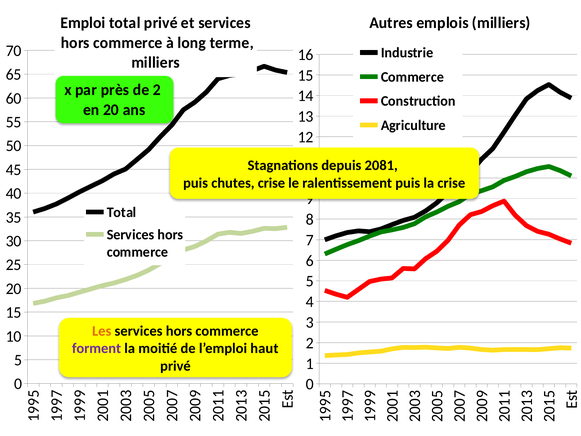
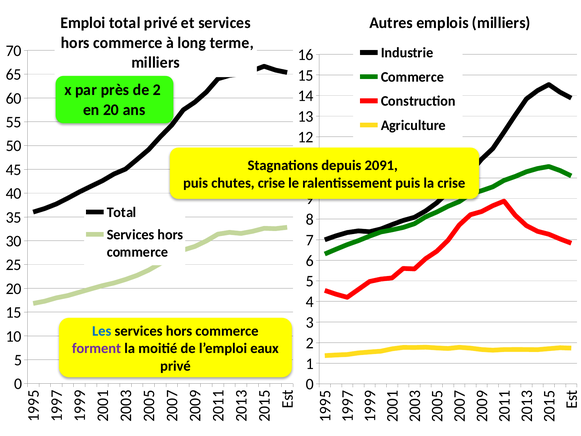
2081: 2081 -> 2091
Les colour: orange -> blue
haut: haut -> eaux
